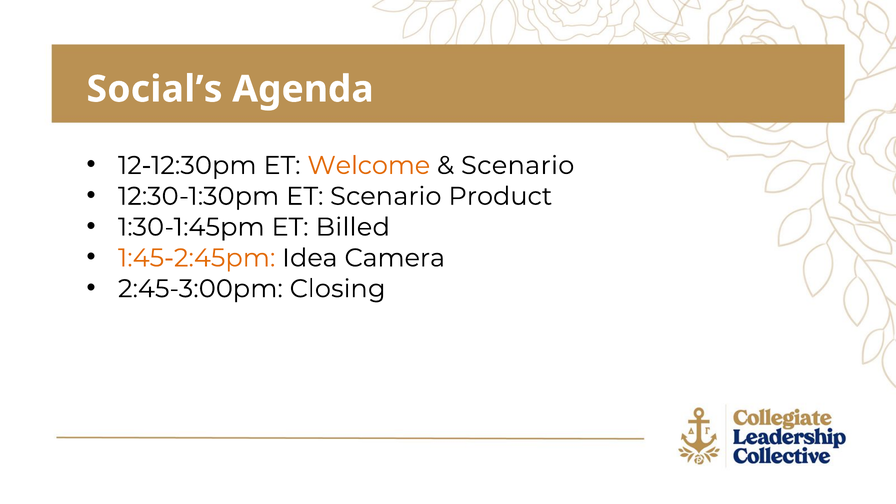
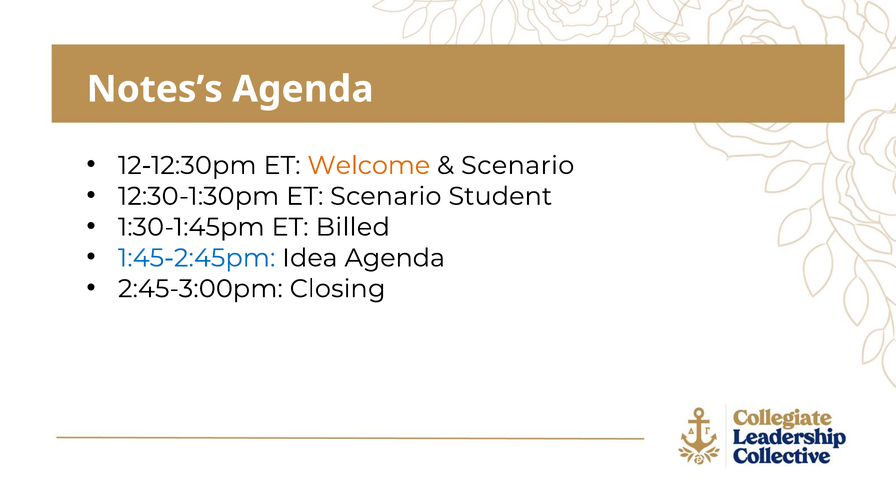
Social’s: Social’s -> Notes’s
Product: Product -> Student
1:45-2:45pm colour: orange -> blue
Idea Camera: Camera -> Agenda
